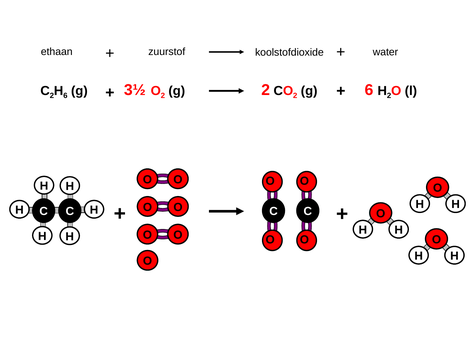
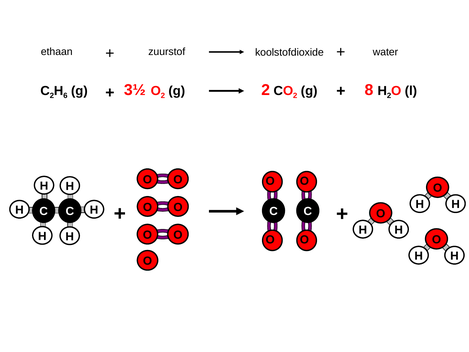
g 6: 6 -> 8
